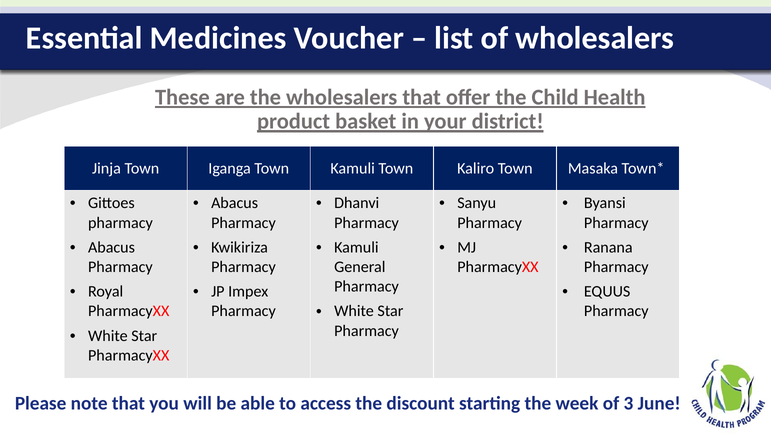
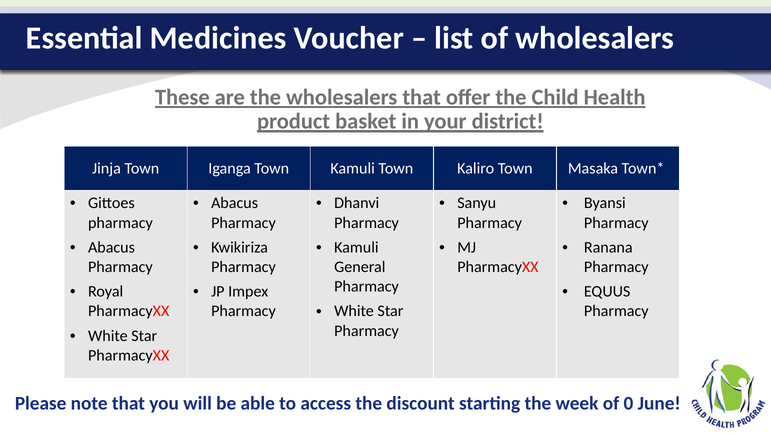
3: 3 -> 0
